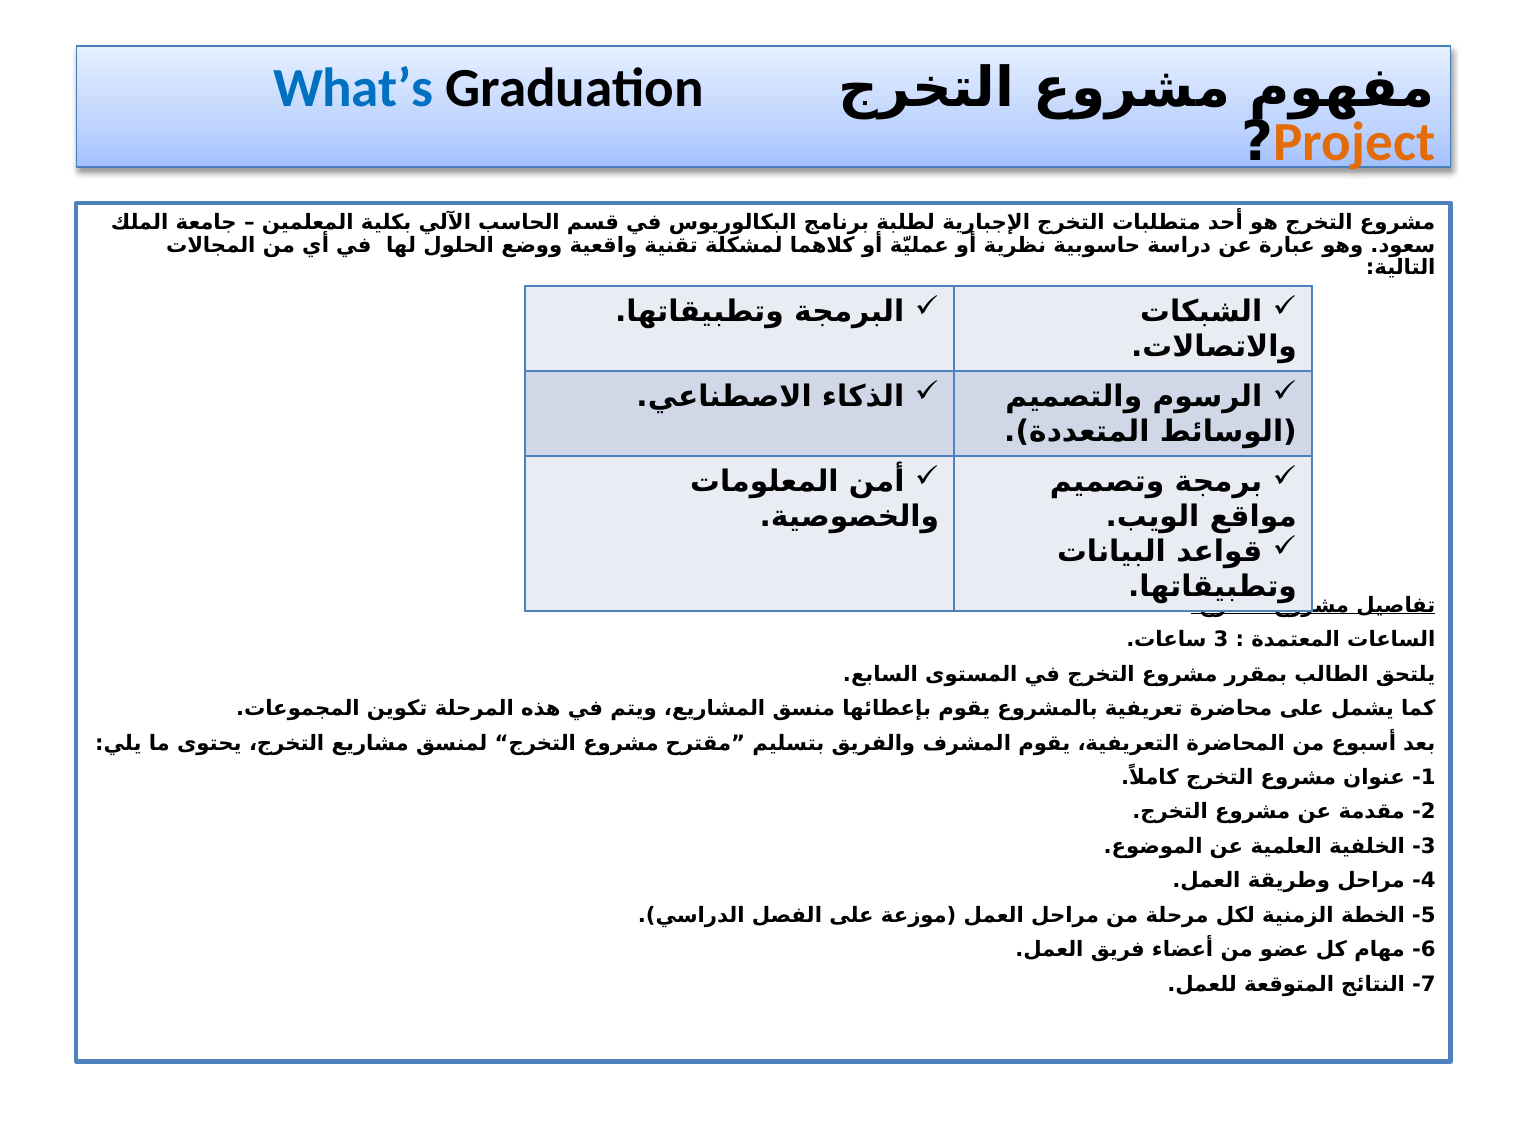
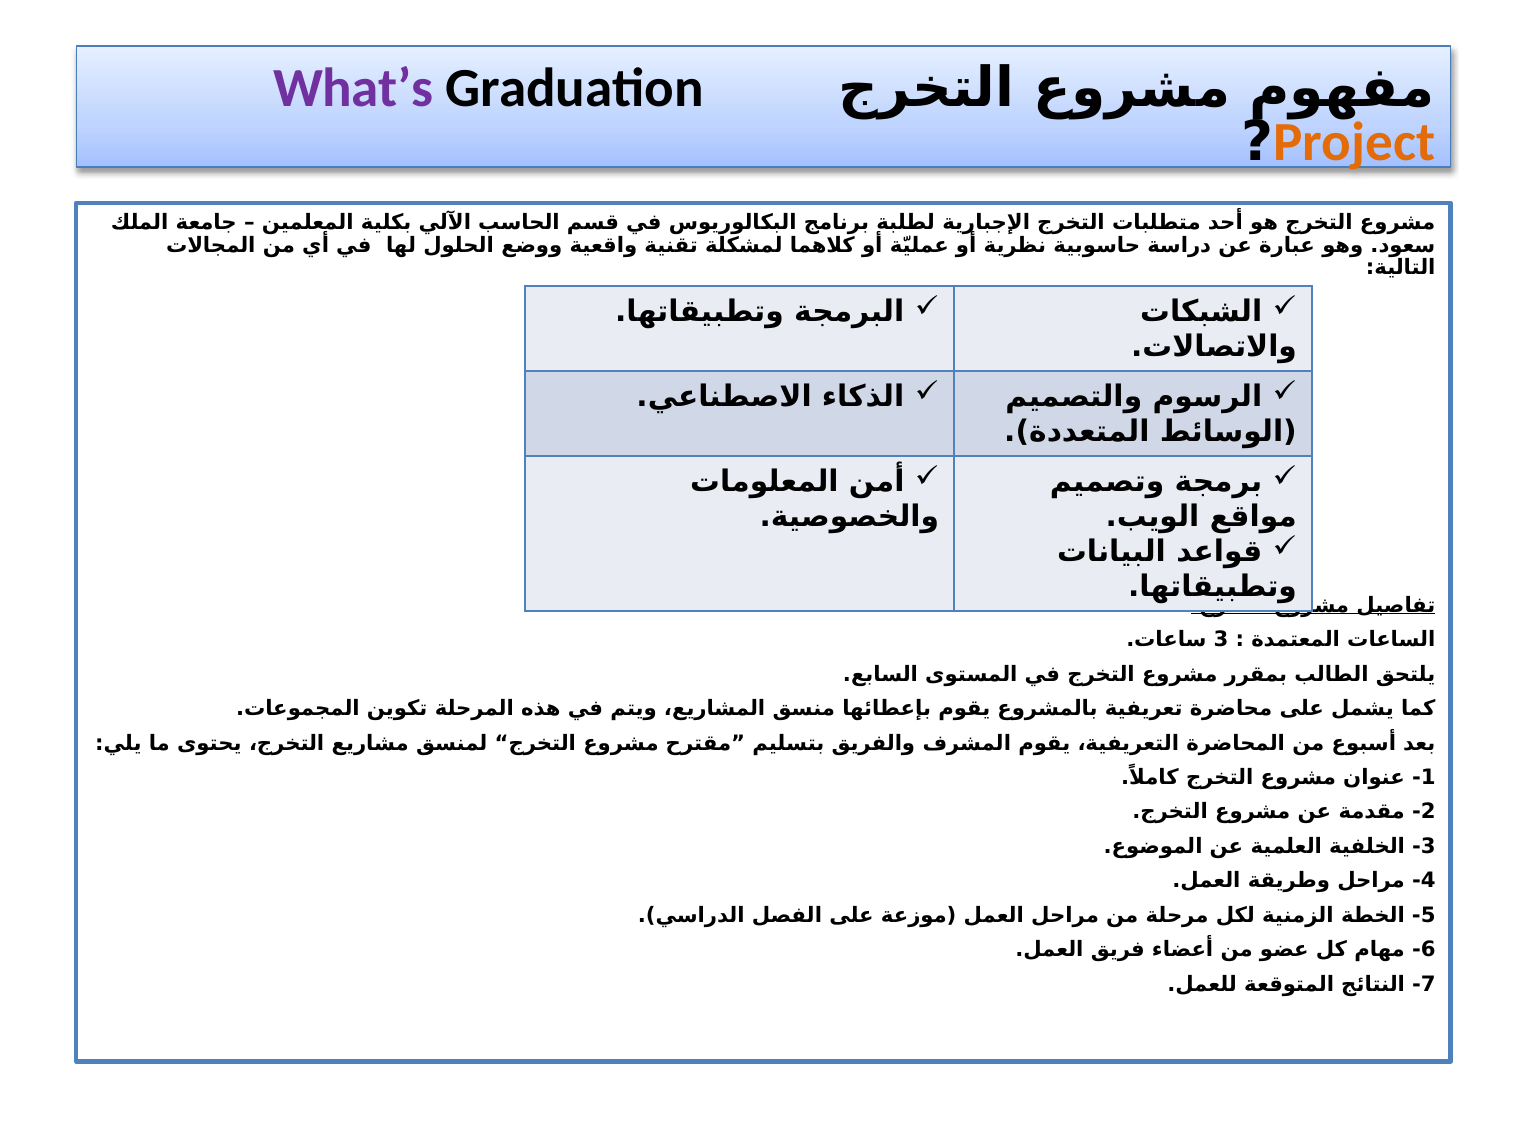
What’s colour: blue -> purple
